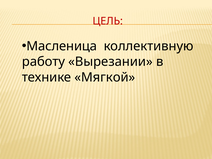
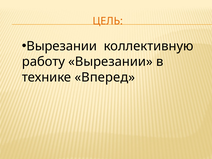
ЦЕЛЬ colour: red -> orange
Масленица at (62, 46): Масленица -> Вырезании
Мягкой: Мягкой -> Вперед
